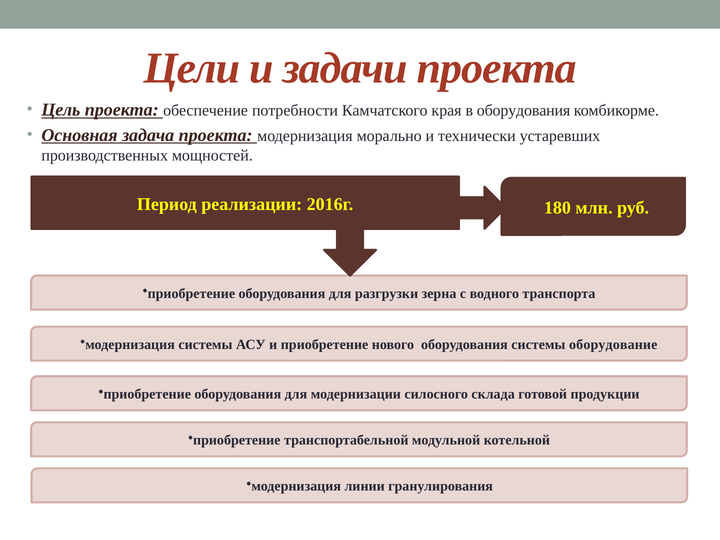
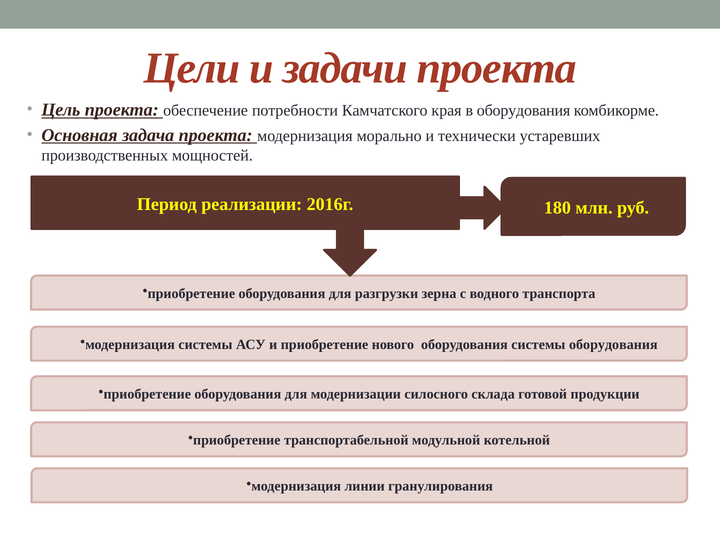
системы оборудование: оборудование -> оборудования
